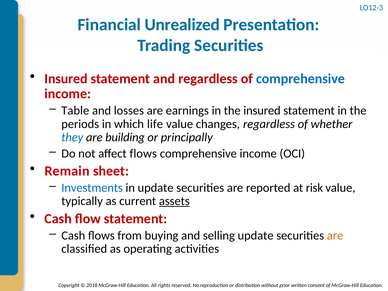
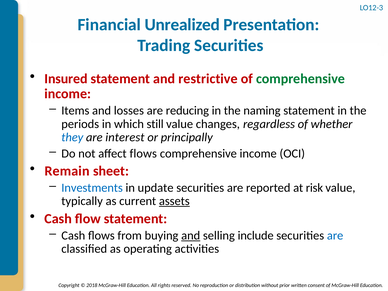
and regardless: regardless -> restrictive
comprehensive at (301, 79) colour: blue -> green
Table: Table -> Items
earnings: earnings -> reducing
the insured: insured -> naming
life: life -> still
building: building -> interest
and at (191, 235) underline: none -> present
selling update: update -> include
are at (335, 235) colour: orange -> blue
